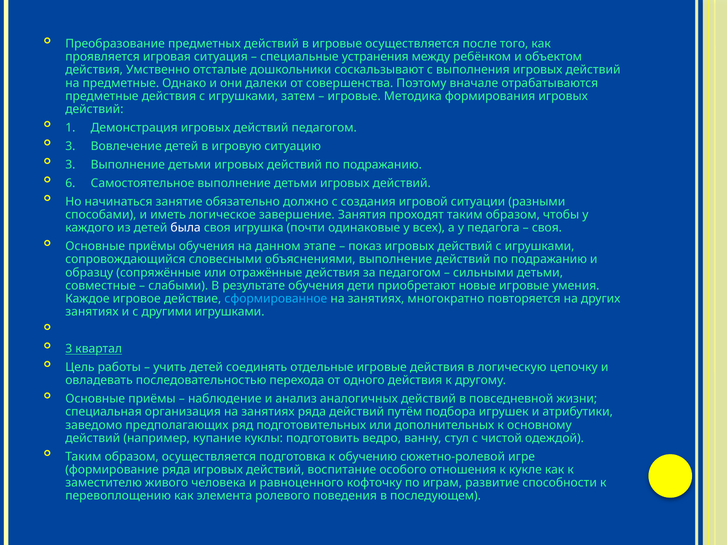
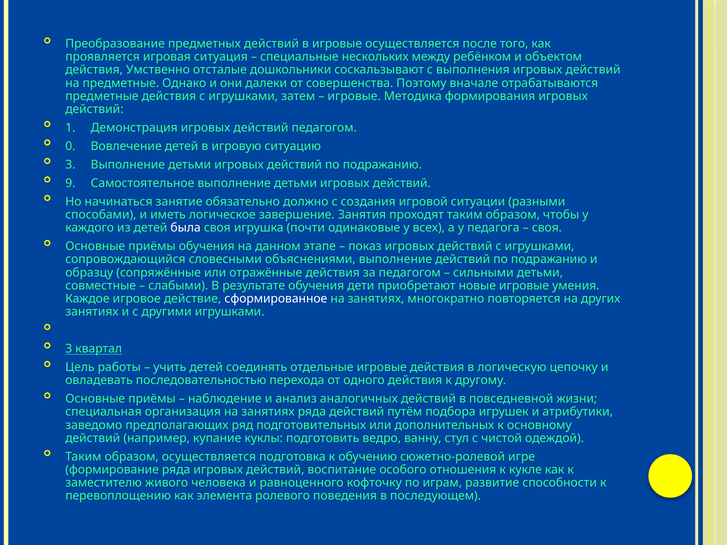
устранения: устранения -> нескольких
3 at (70, 146): 3 -> 0
6: 6 -> 9
сформированное colour: light blue -> white
